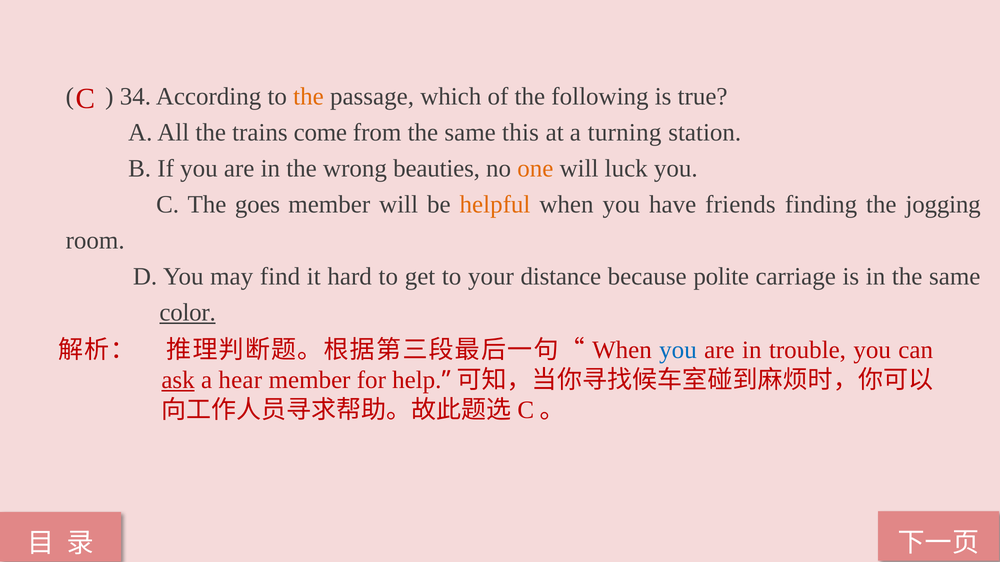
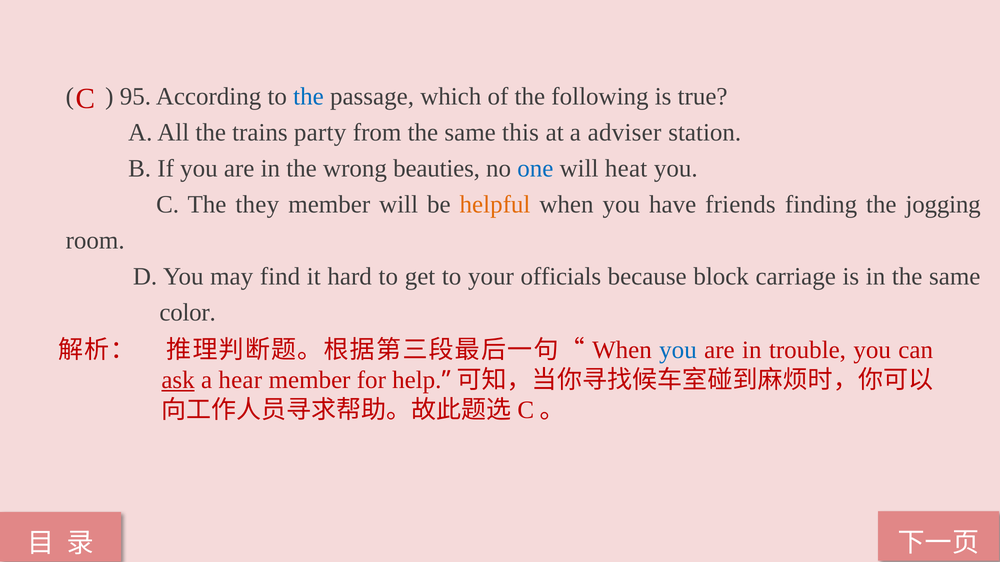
34: 34 -> 95
the at (309, 97) colour: orange -> blue
come: come -> party
turning: turning -> adviser
one colour: orange -> blue
luck: luck -> heat
goes: goes -> they
distance: distance -> officials
polite: polite -> block
color underline: present -> none
